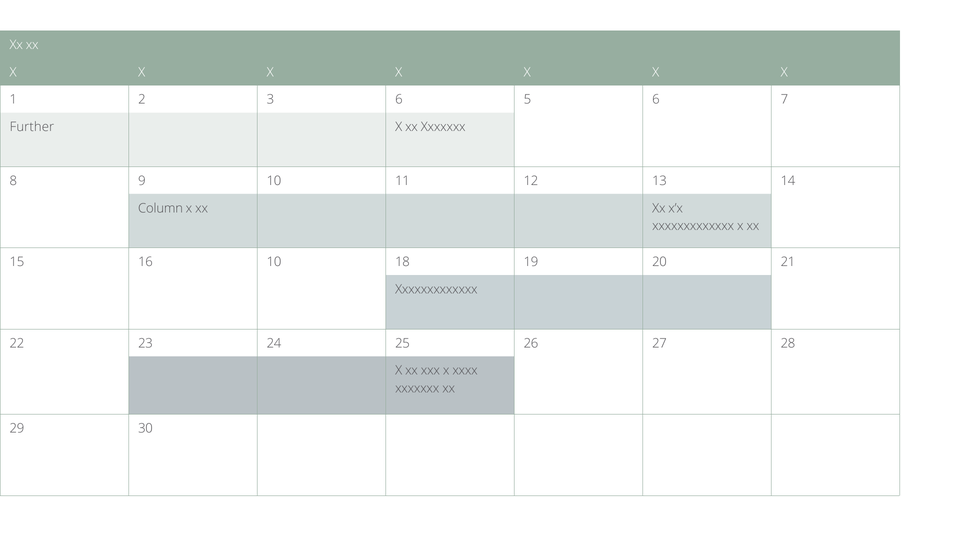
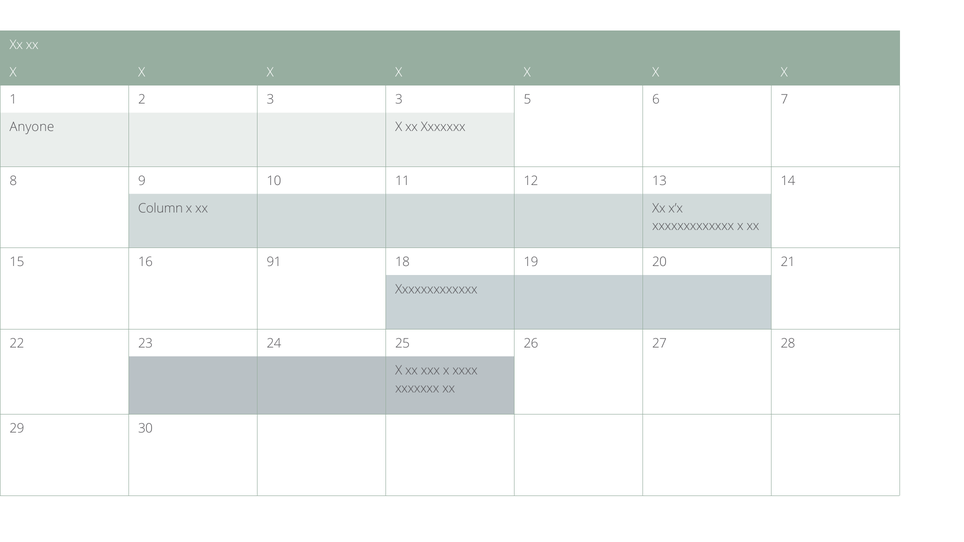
3 6: 6 -> 3
Further: Further -> Anyone
16 10: 10 -> 91
